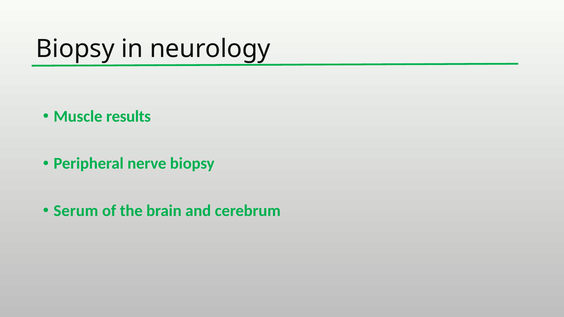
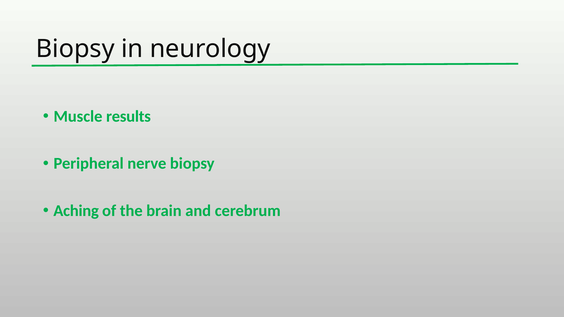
Serum: Serum -> Aching
